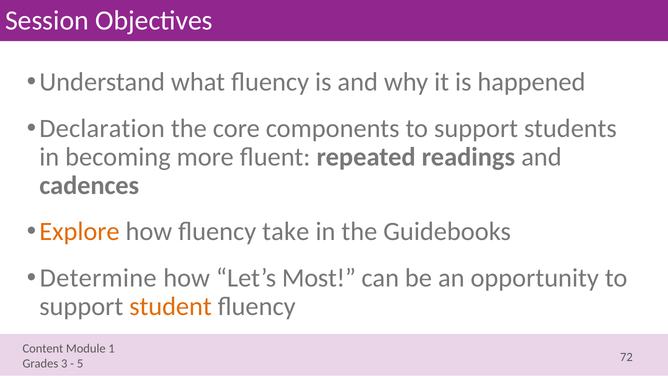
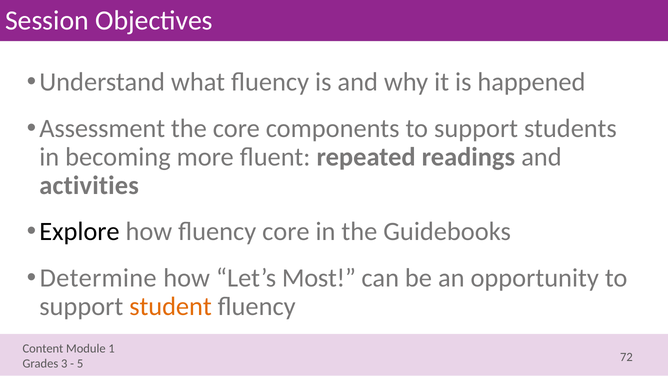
Declaration: Declaration -> Assessment
cadences: cadences -> activities
Explore colour: orange -> black
fluency take: take -> core
